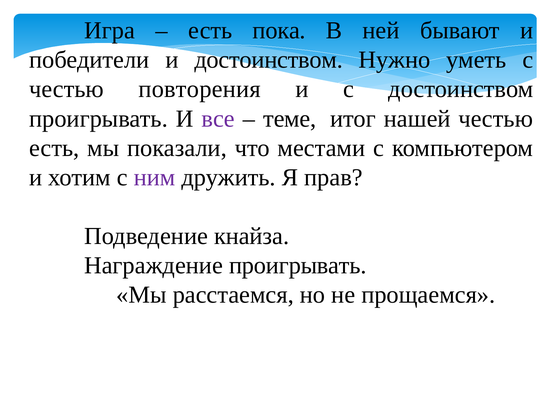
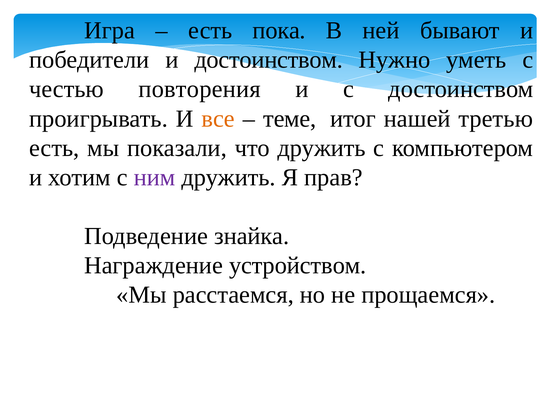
все colour: purple -> orange
нашей честью: честью -> третью
что местами: местами -> дружить
кнайза: кнайза -> знайка
Награждение проигрывать: проигрывать -> устройством
